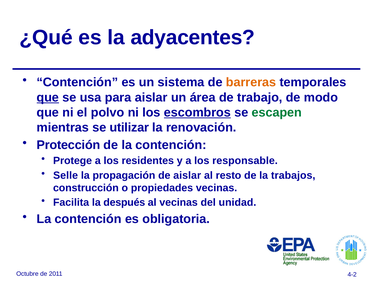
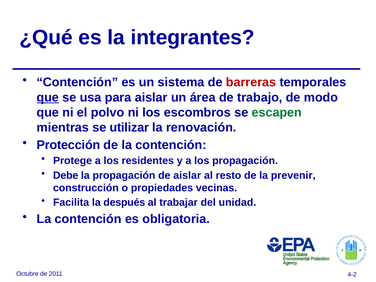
adyacentes: adyacentes -> integrantes
barreras colour: orange -> red
escombros underline: present -> none
los responsable: responsable -> propagación
Selle: Selle -> Debe
trabajos: trabajos -> prevenir
al vecinas: vecinas -> trabajar
